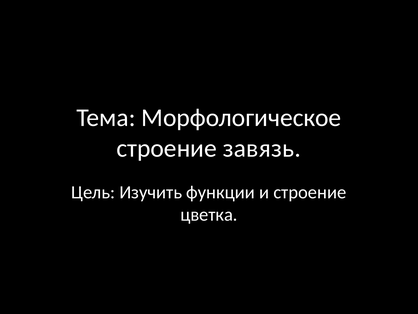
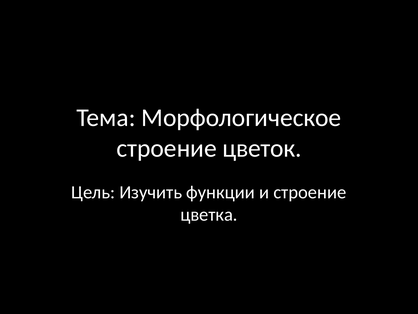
завязь: завязь -> цветок
